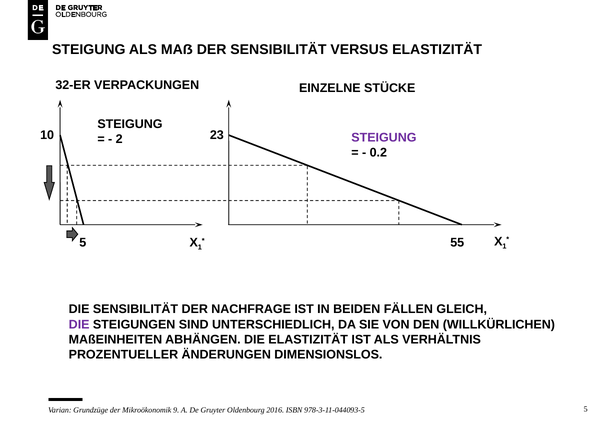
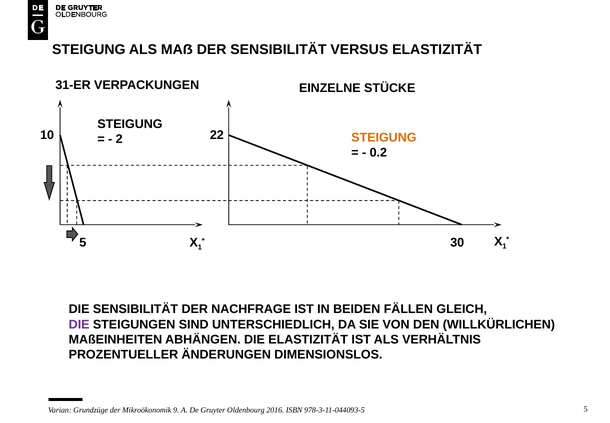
32-ER: 32-ER -> 31-ER
23: 23 -> 22
STEIGUNG at (384, 137) colour: purple -> orange
55: 55 -> 30
